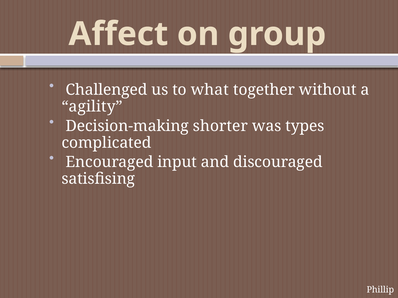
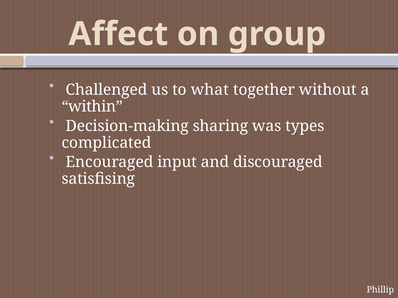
agility: agility -> within
shorter: shorter -> sharing
